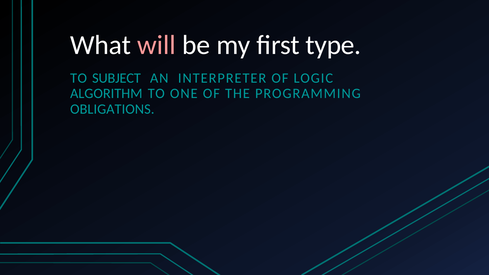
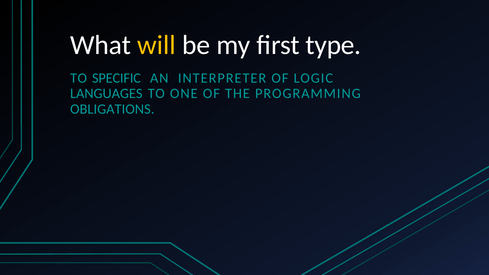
will colour: pink -> yellow
SUBJECT: SUBJECT -> SPECIFIC
ALGORITHM: ALGORITHM -> LANGUAGES
